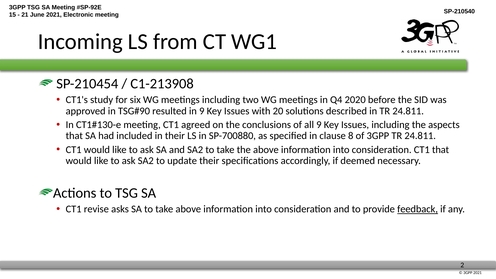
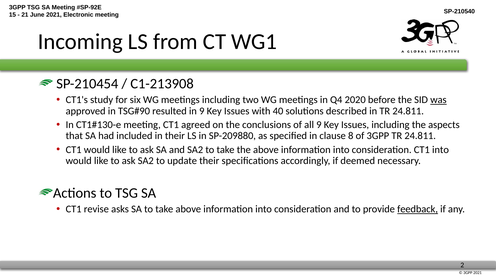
was underline: none -> present
20: 20 -> 40
SP-700880: SP-700880 -> SP-209880
CT1 that: that -> into
